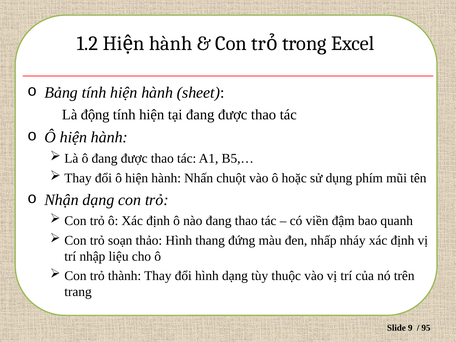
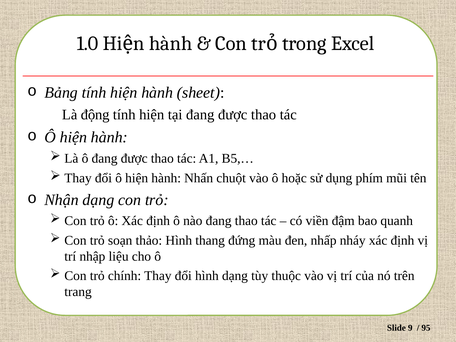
1.2: 1.2 -> 1.0
thành: thành -> chính
